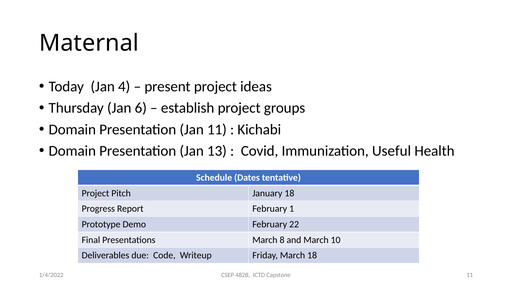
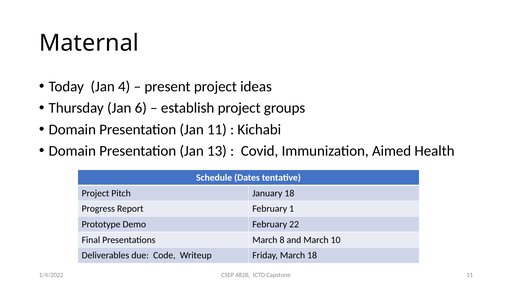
Useful: Useful -> Aimed
